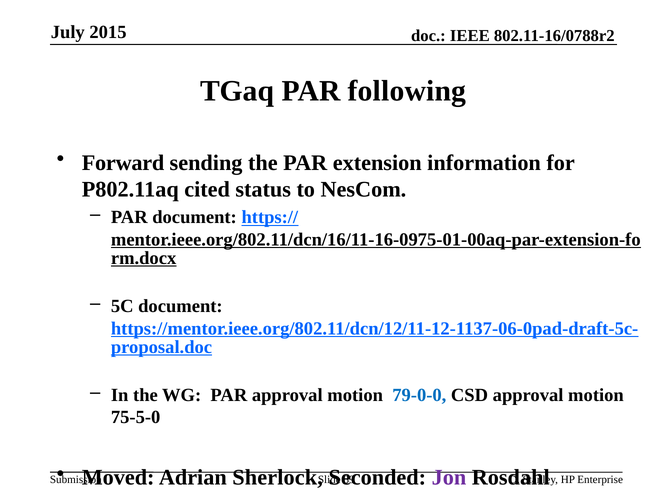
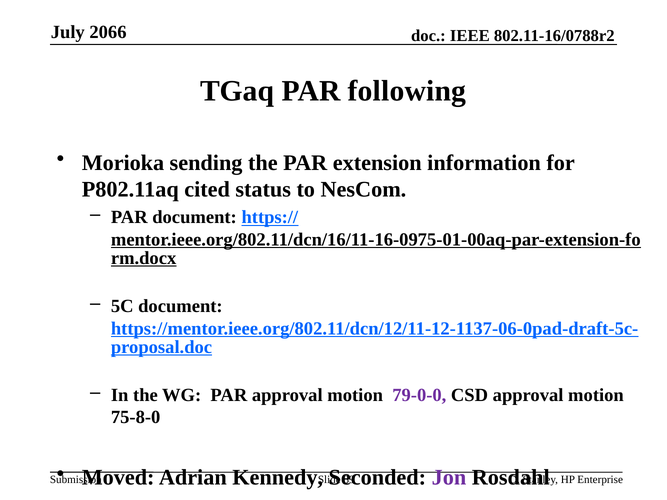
2015: 2015 -> 2066
Forward: Forward -> Morioka
79-0-0 colour: blue -> purple
75-5-0: 75-5-0 -> 75-8-0
Sherlock: Sherlock -> Kennedy
